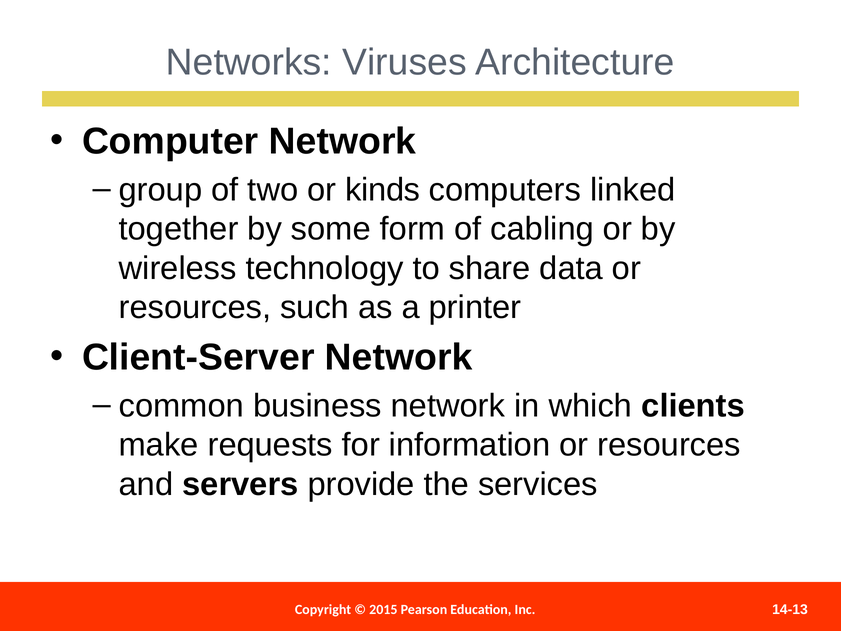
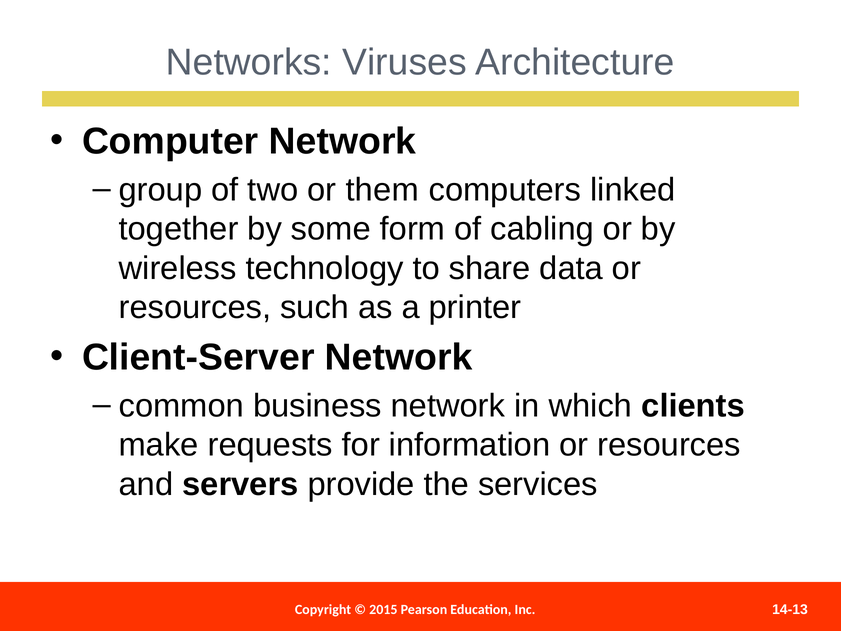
kinds: kinds -> them
